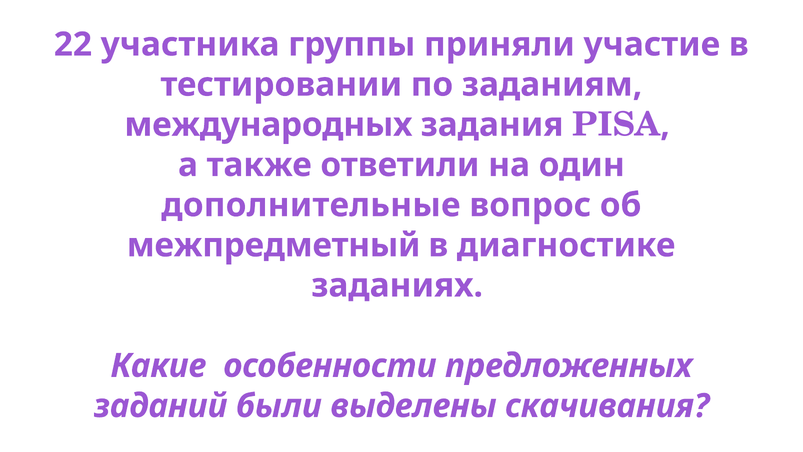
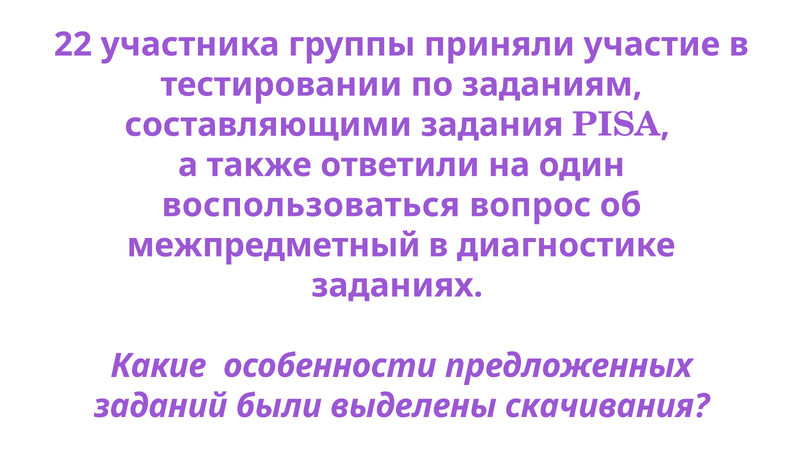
международных: международных -> составляющими
дополнительные: дополнительные -> воспользоваться
